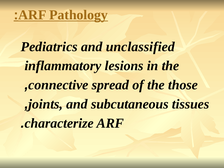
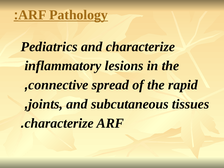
and unclassified: unclassified -> characterize
those: those -> rapid
